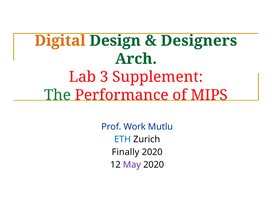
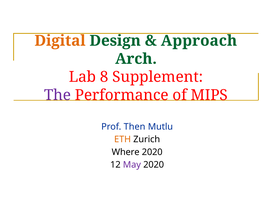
Designers: Designers -> Approach
3: 3 -> 8
The colour: green -> purple
Work: Work -> Then
ETH colour: blue -> orange
Finally: Finally -> Where
